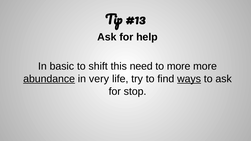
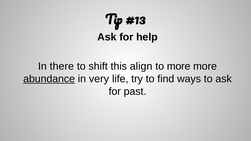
basic: basic -> there
need: need -> align
ways underline: present -> none
stop: stop -> past
